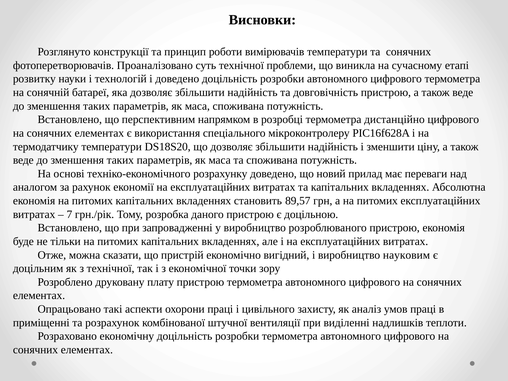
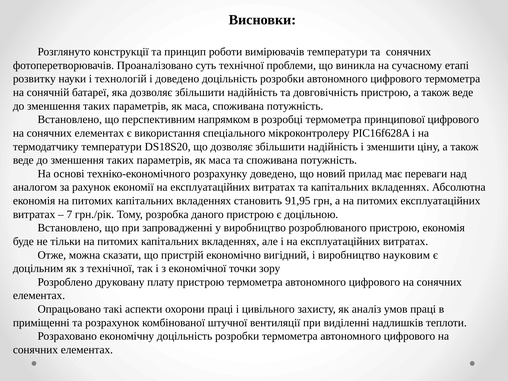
дистанційно: дистанційно -> принципової
89,57: 89,57 -> 91,95
